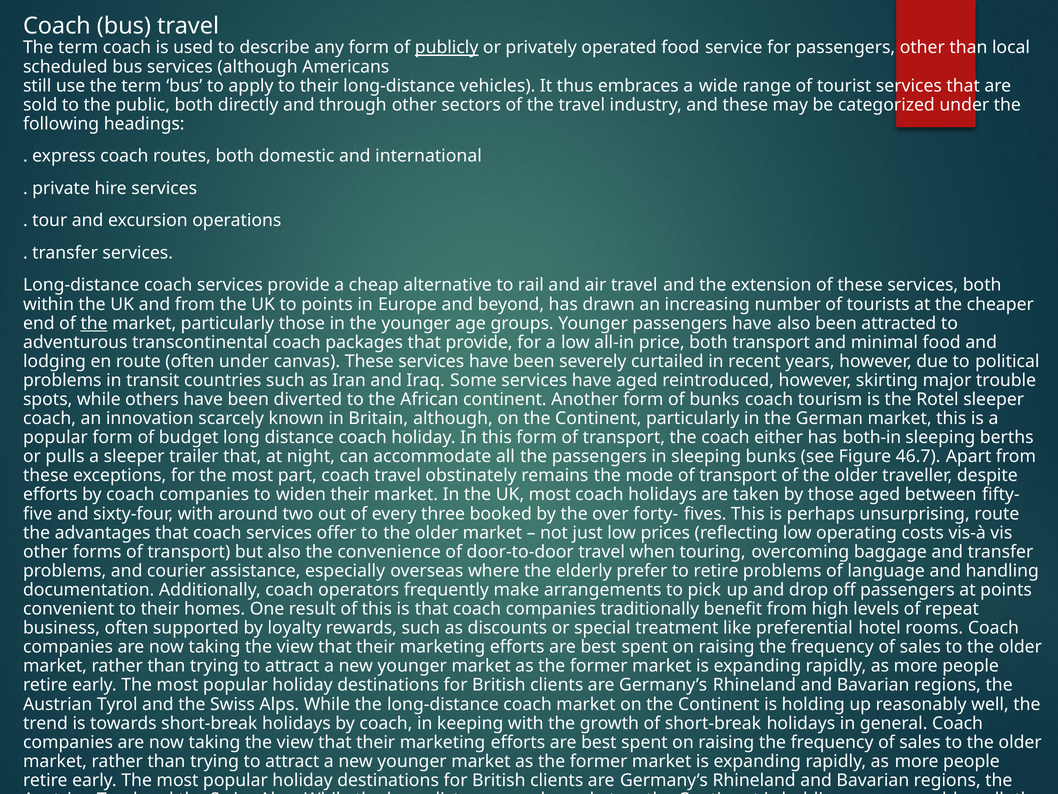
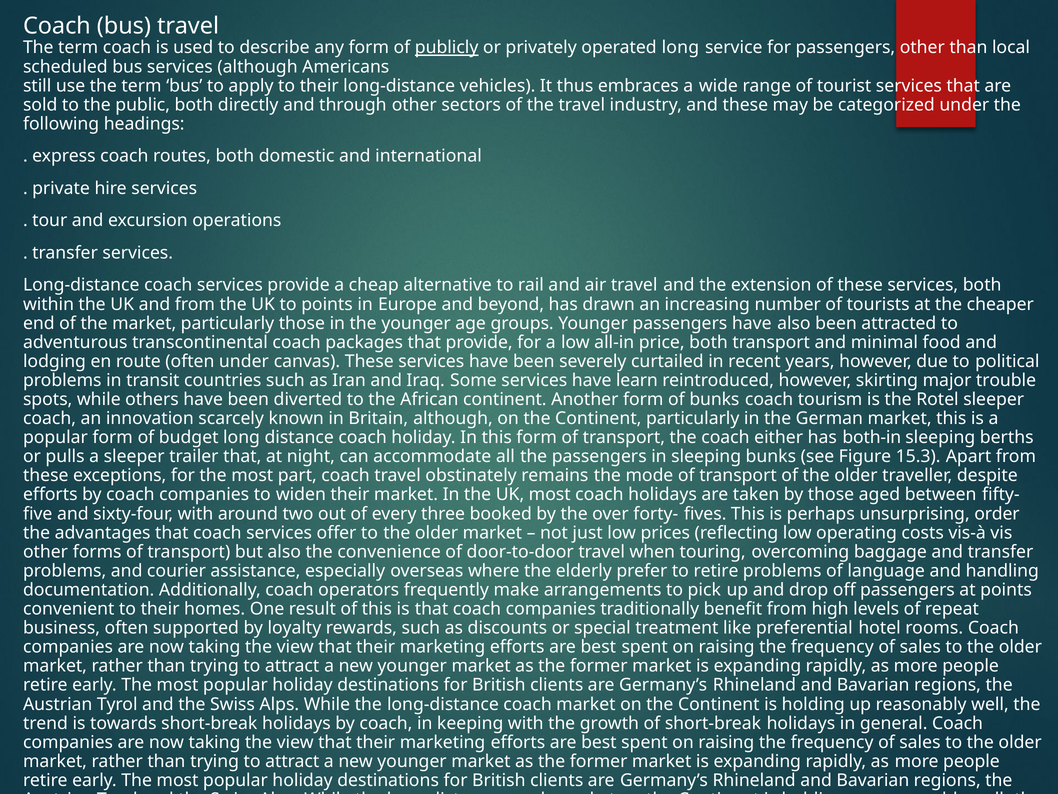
operated food: food -> long
the at (94, 323) underline: present -> none
have aged: aged -> learn
46.7: 46.7 -> 15.3
unsurprising route: route -> order
